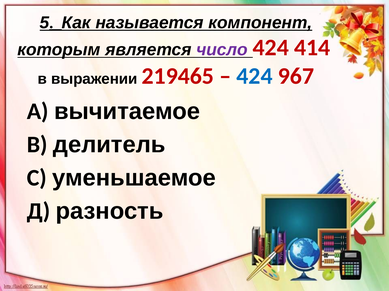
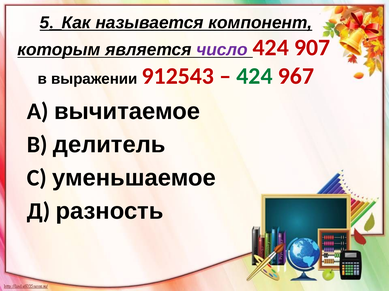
414: 414 -> 907
219465: 219465 -> 912543
424 at (254, 76) colour: blue -> green
